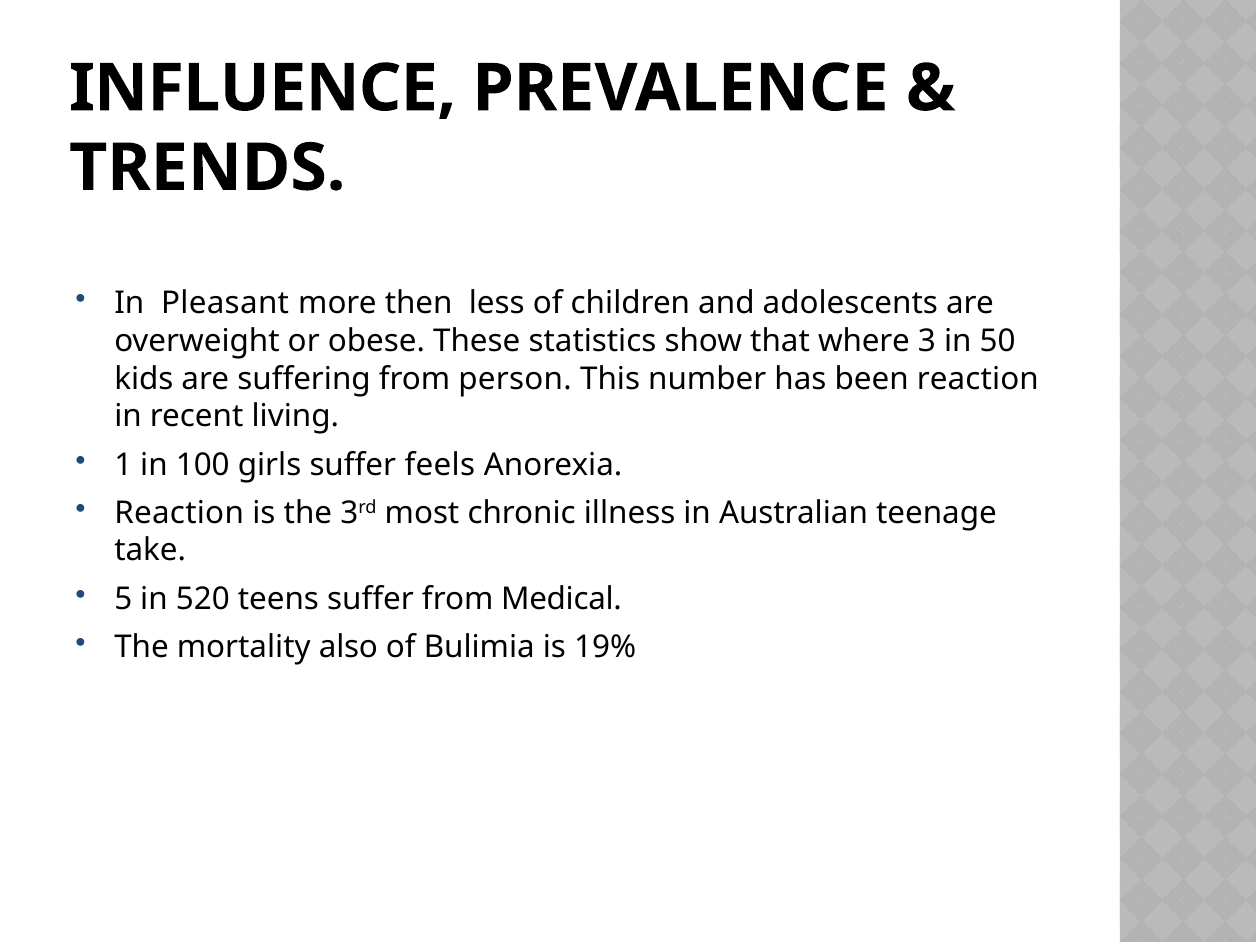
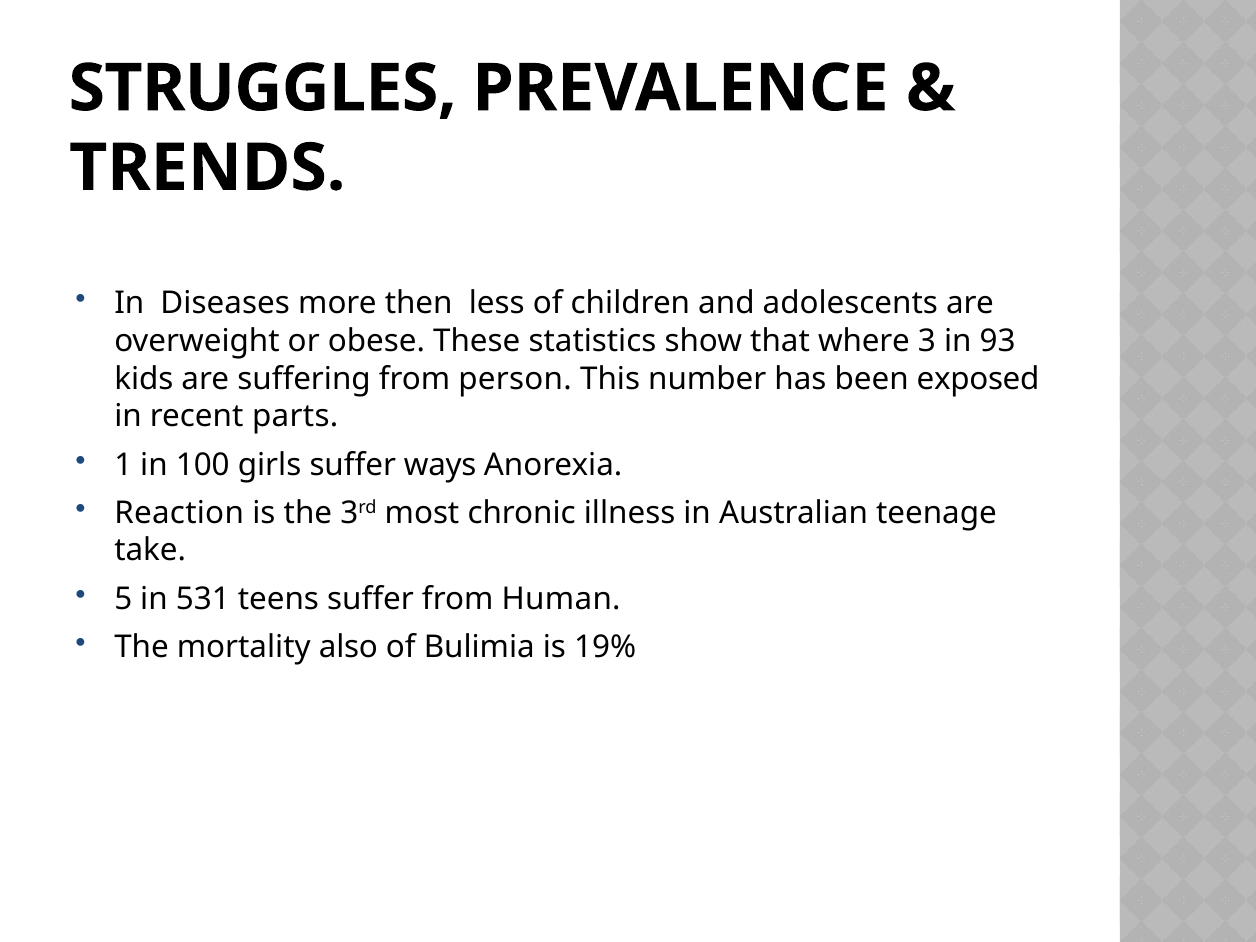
INFLUENCE: INFLUENCE -> STRUGGLES
Pleasant: Pleasant -> Diseases
50: 50 -> 93
been reaction: reaction -> exposed
living: living -> parts
feels: feels -> ways
520: 520 -> 531
Medical: Medical -> Human
